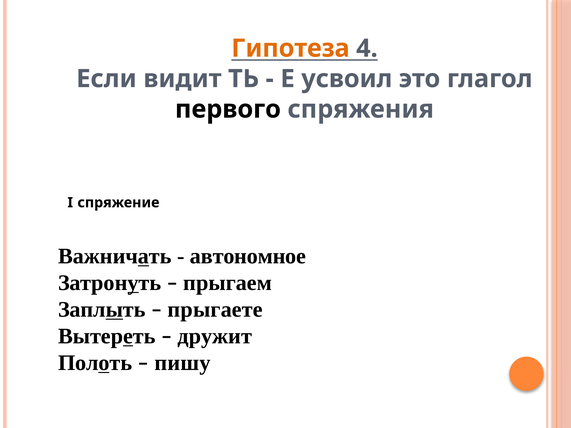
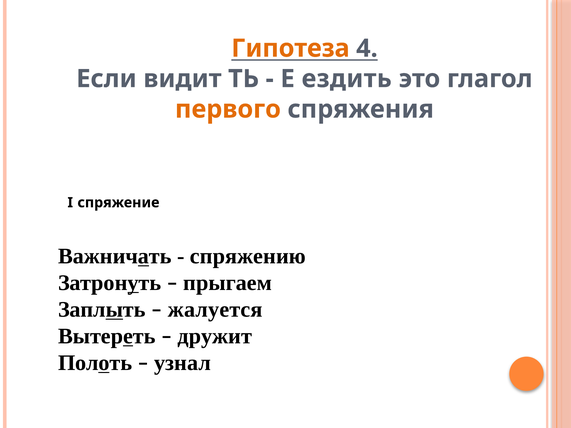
усвоил: усвоил -> ездить
первого colour: black -> orange
автономное: автономное -> спряжению
прыгаете: прыгаете -> жалуется
пишу: пишу -> узнал
